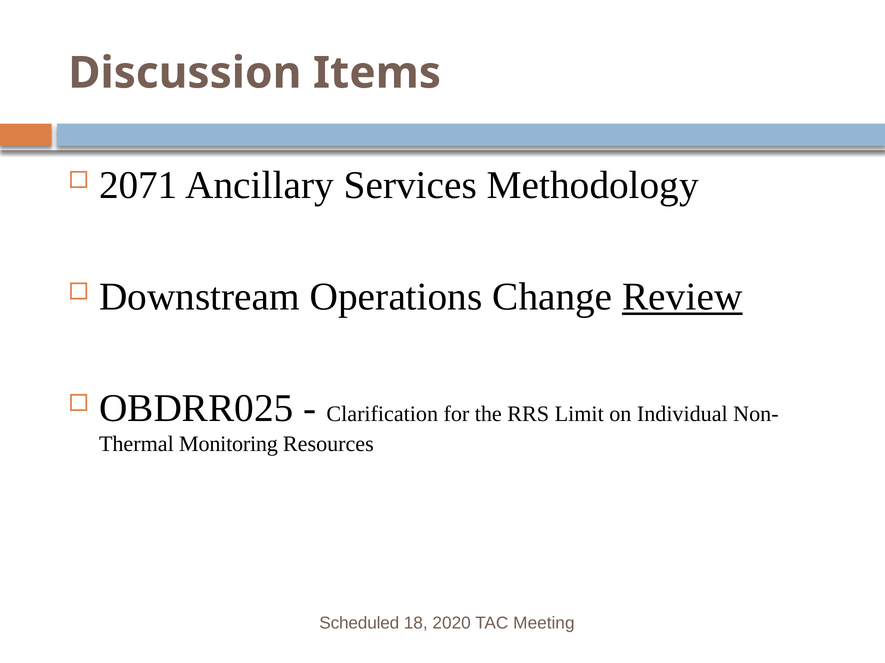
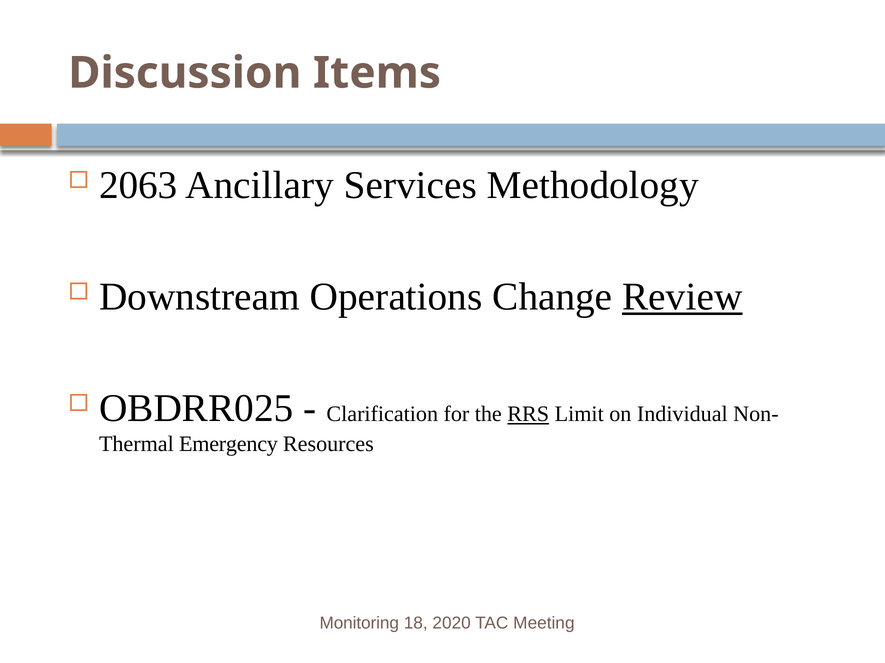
2071: 2071 -> 2063
RRS underline: none -> present
Monitoring: Monitoring -> Emergency
Scheduled: Scheduled -> Monitoring
